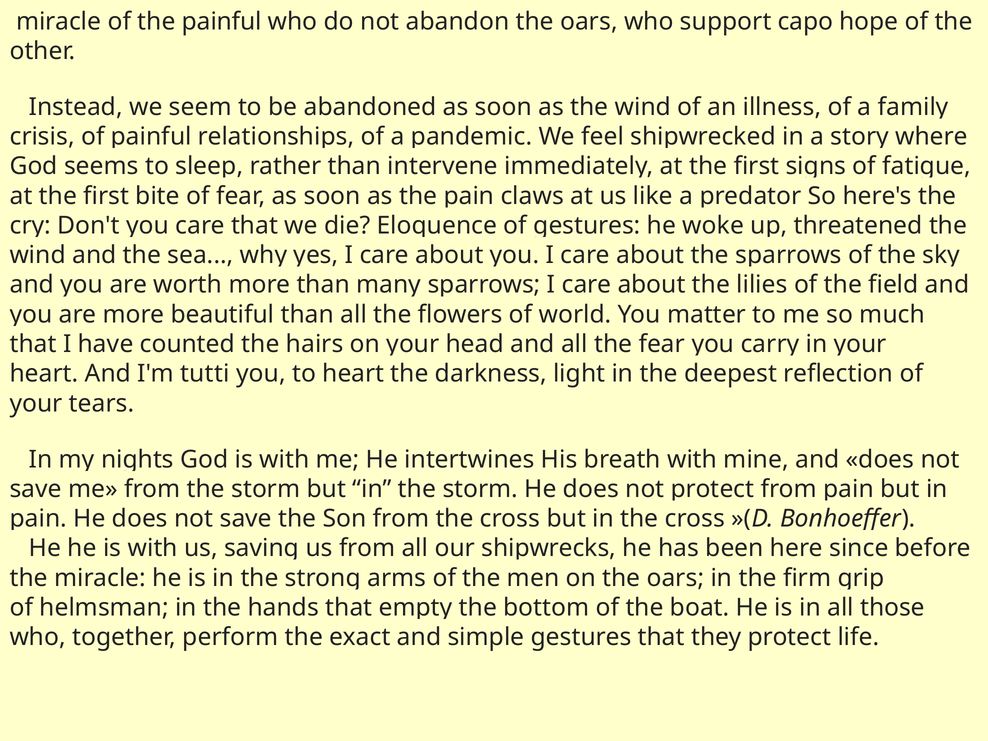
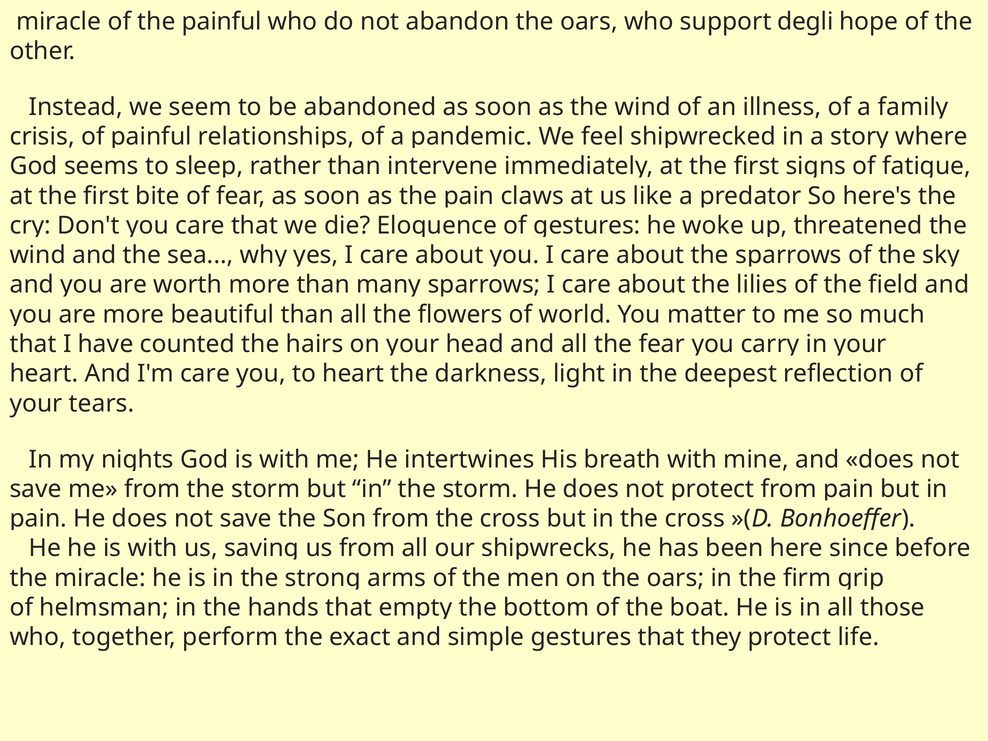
capo: capo -> degli
I'm tutti: tutti -> care
